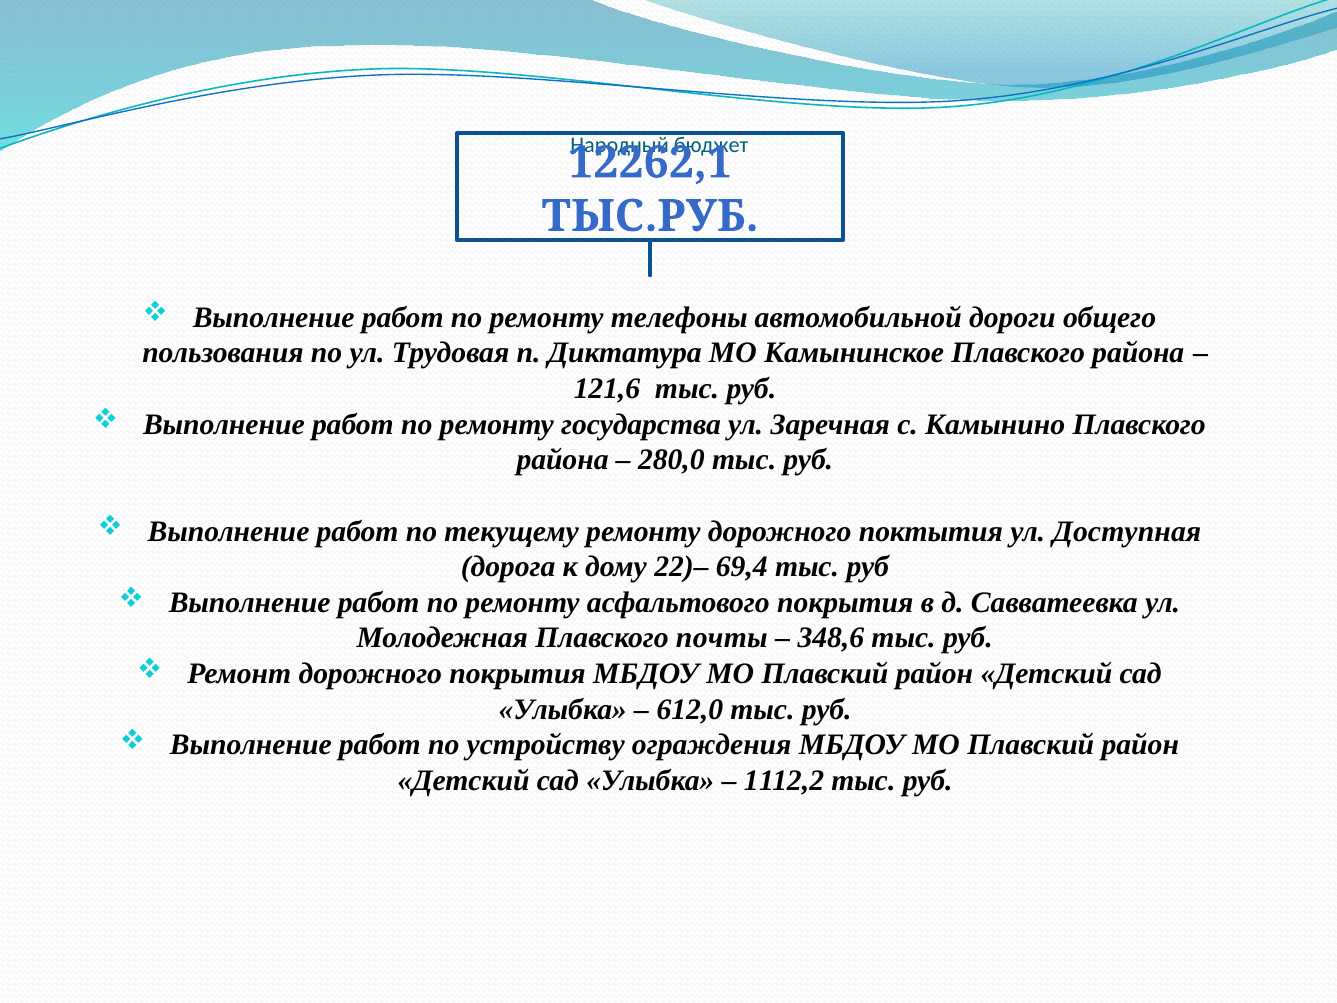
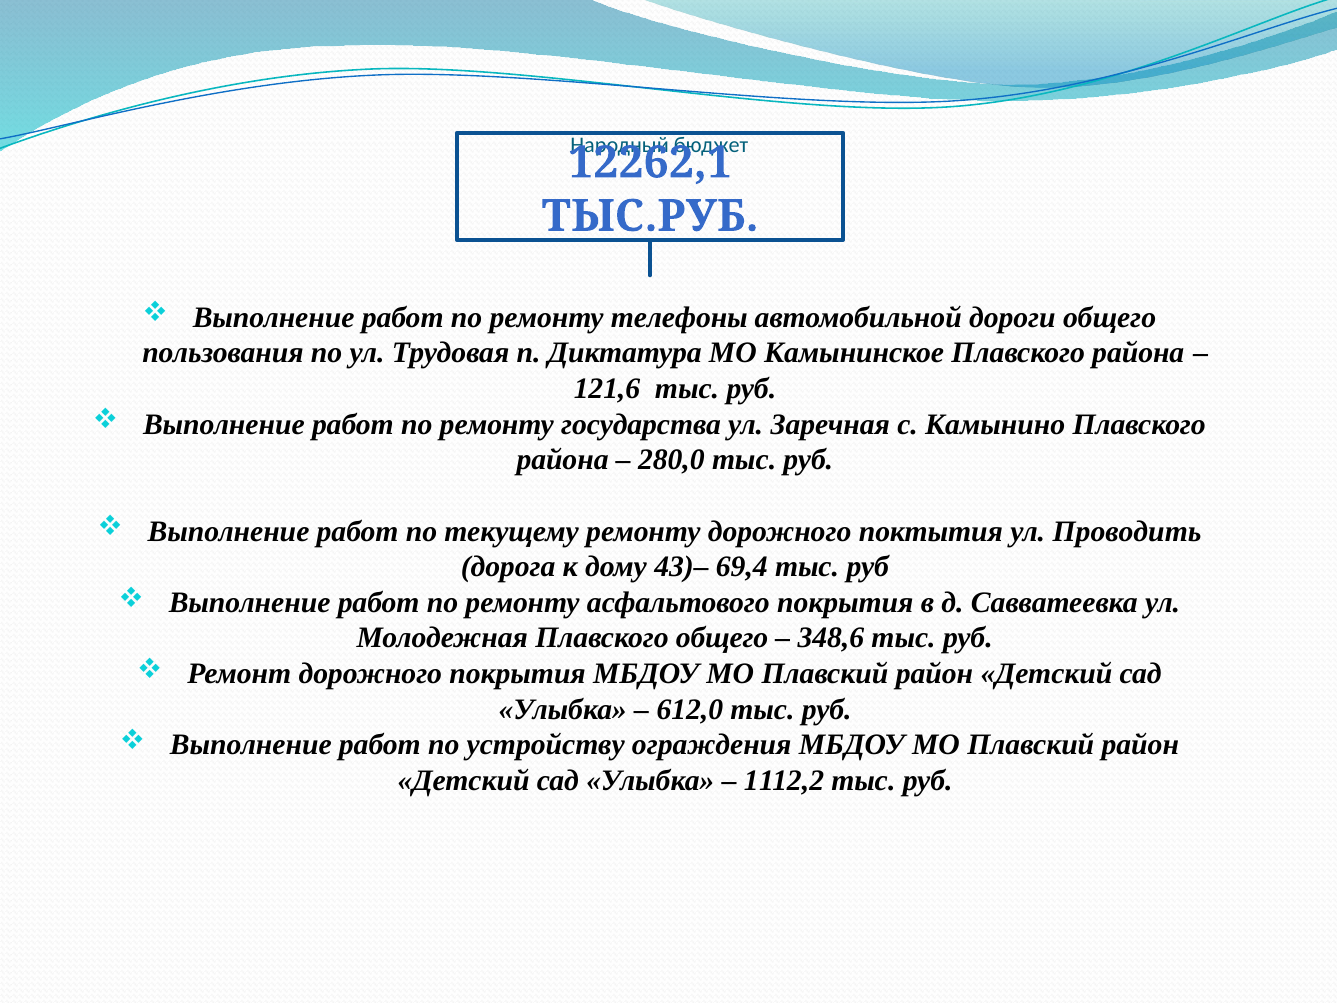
Доступная: Доступная -> Проводить
22)–: 22)– -> 43)–
Плавского почты: почты -> общего
